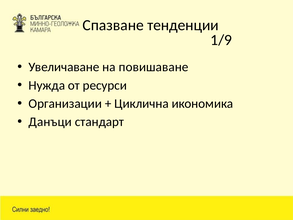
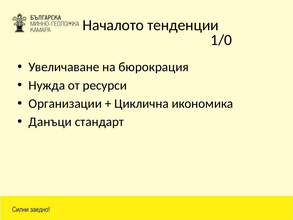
Спазване: Спазване -> Началото
1/9: 1/9 -> 1/0
повишаване: повишаване -> бюрокрация
